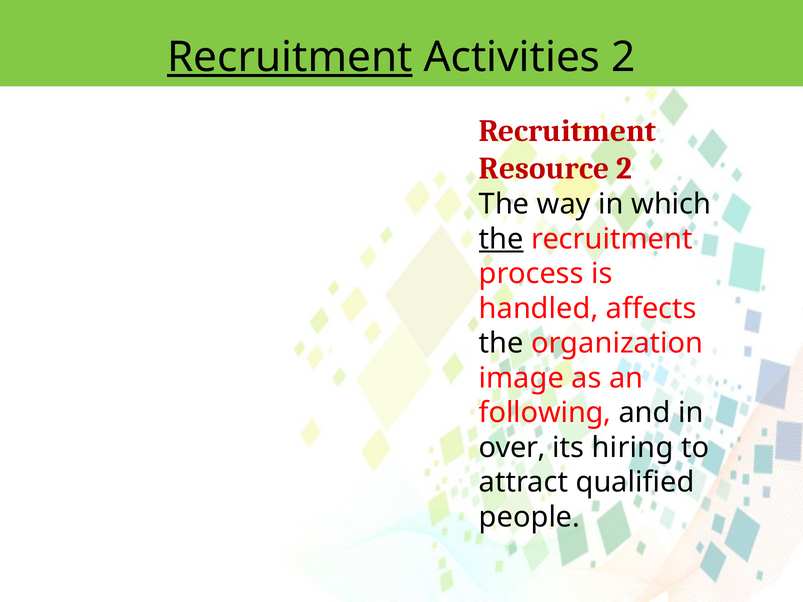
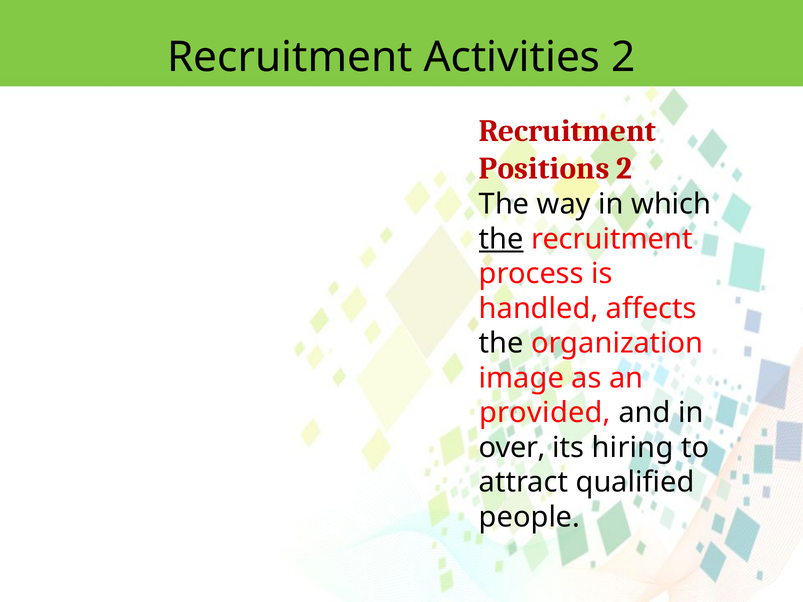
Recruitment at (290, 57) underline: present -> none
Resource: Resource -> Positions
following: following -> provided
